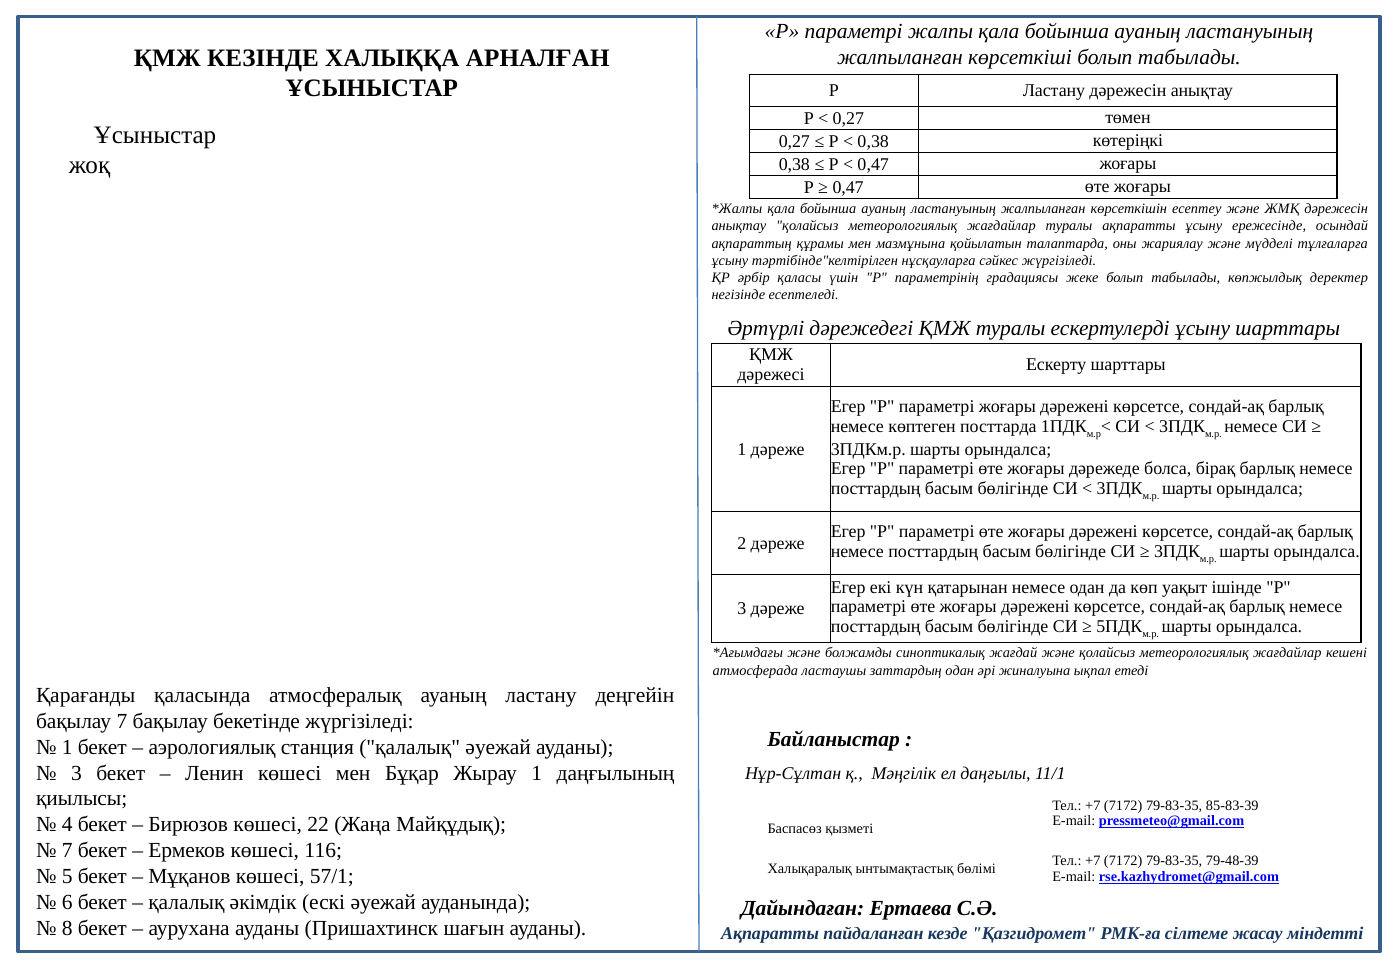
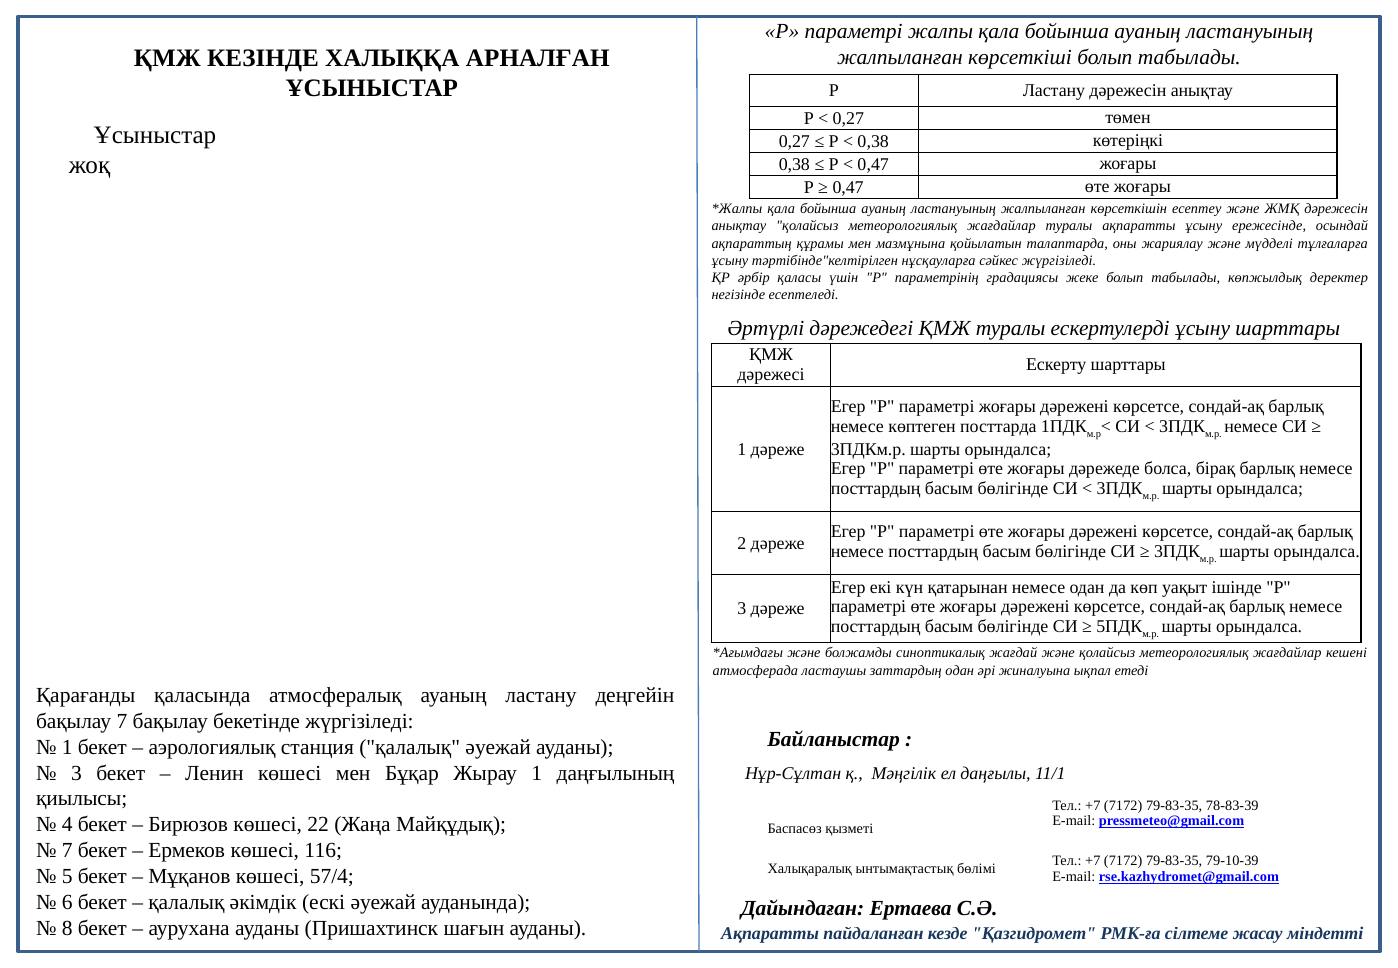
85-83-39: 85-83-39 -> 78-83-39
79-48-39: 79-48-39 -> 79-10-39
57/1: 57/1 -> 57/4
